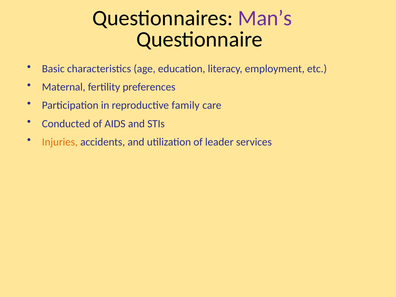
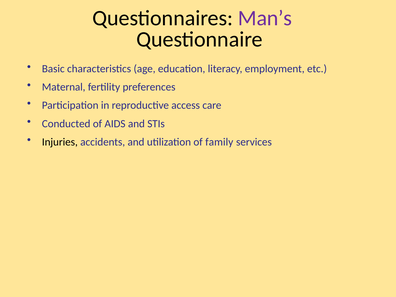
family: family -> access
Injuries colour: orange -> black
leader: leader -> family
